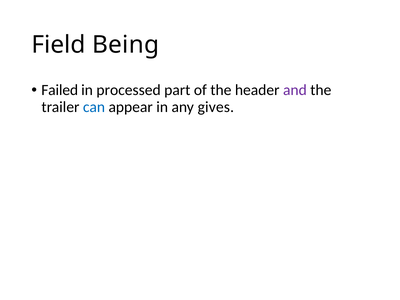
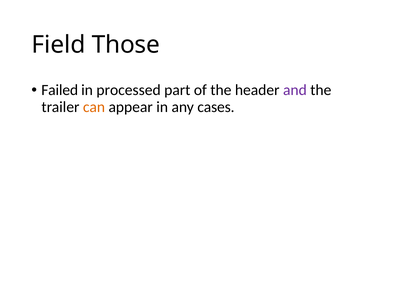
Being: Being -> Those
can colour: blue -> orange
gives: gives -> cases
